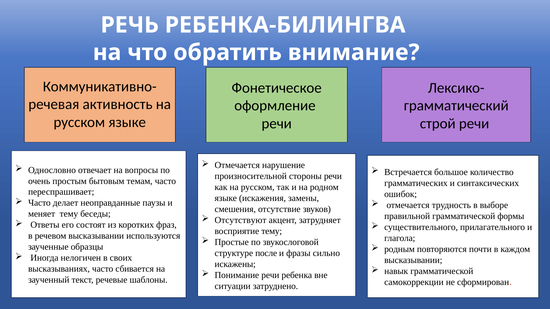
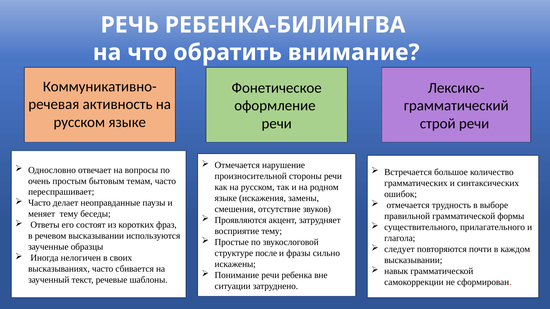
Отсутствуют: Отсутствуют -> Проявляются
родным: родным -> следует
